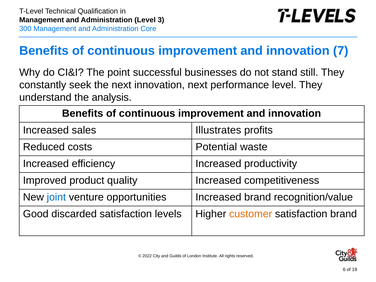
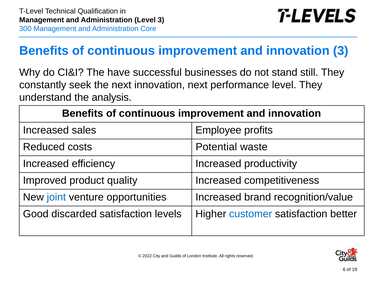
innovation 7: 7 -> 3
point: point -> have
Illustrates: Illustrates -> Employee
customer colour: orange -> blue
satisfaction brand: brand -> better
